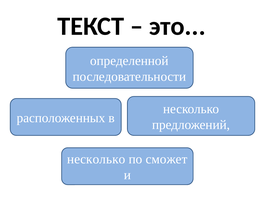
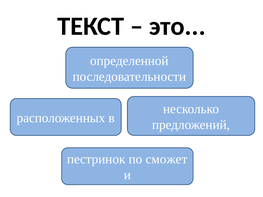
несколько at (96, 159): несколько -> пестринок
